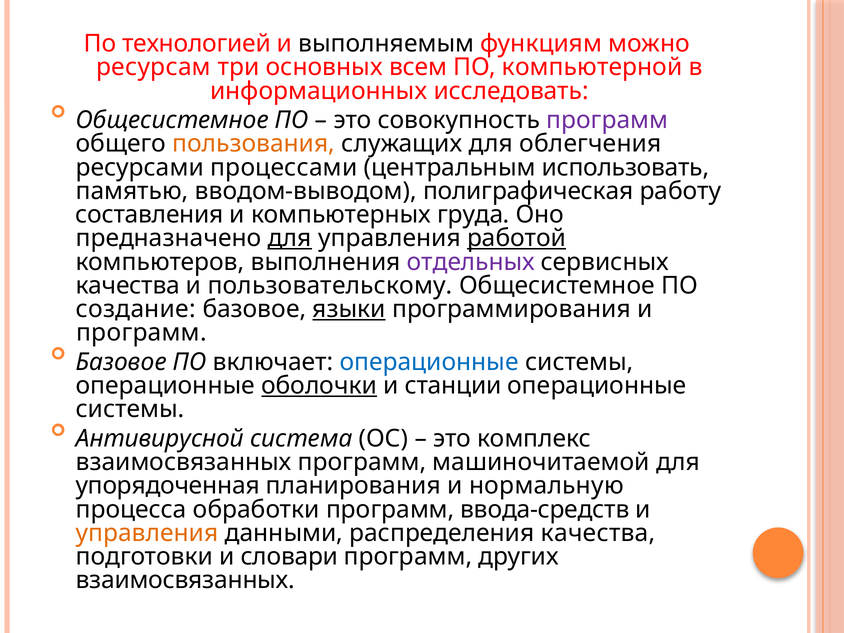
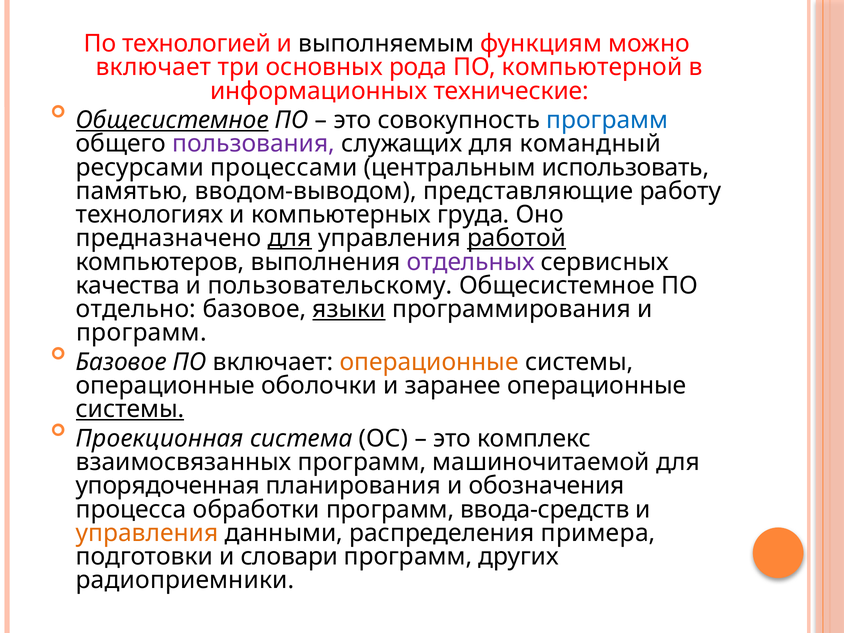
ресурсам at (154, 67): ресурсам -> включает
всем: всем -> рода
исследовать: исследовать -> технические
Общесистемное at (172, 120) underline: none -> present
программ at (607, 120) colour: purple -> blue
пользования colour: orange -> purple
облегчения: облегчения -> командный
полиграфическая: полиграфическая -> представляющие
составления: составления -> технологиях
создание: создание -> отдельно
операционные at (429, 362) colour: blue -> orange
оболочки underline: present -> none
станции: станции -> заранее
системы at (130, 409) underline: none -> present
Антивирусной: Антивирусной -> Проекционная
нормальную: нормальную -> обозначения
распределения качества: качества -> примера
взаимосвязанных at (185, 580): взаимосвязанных -> радиоприемники
